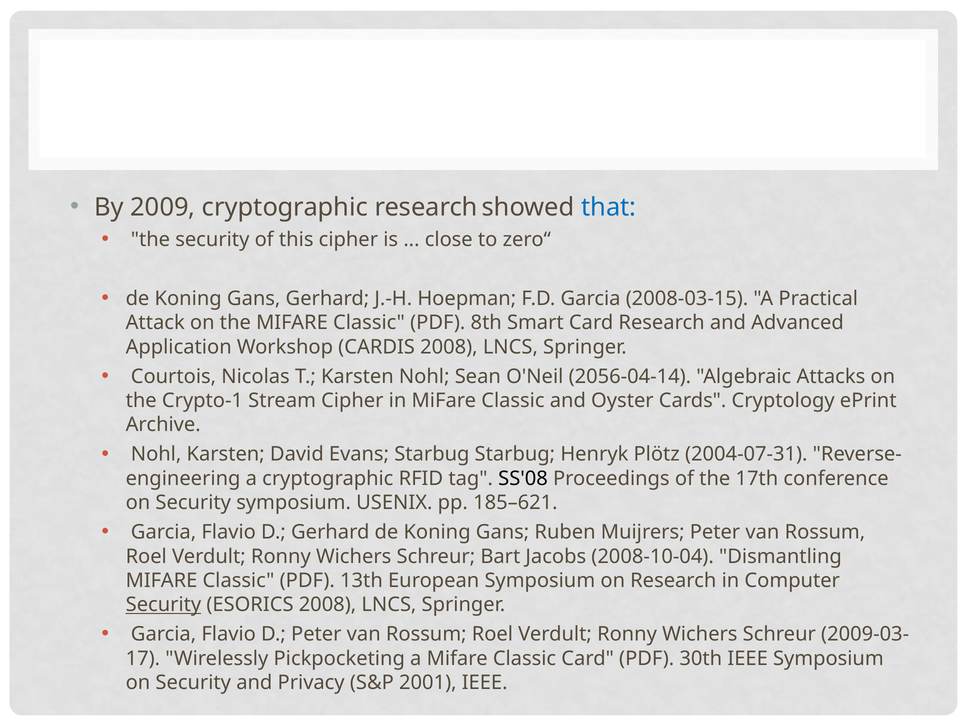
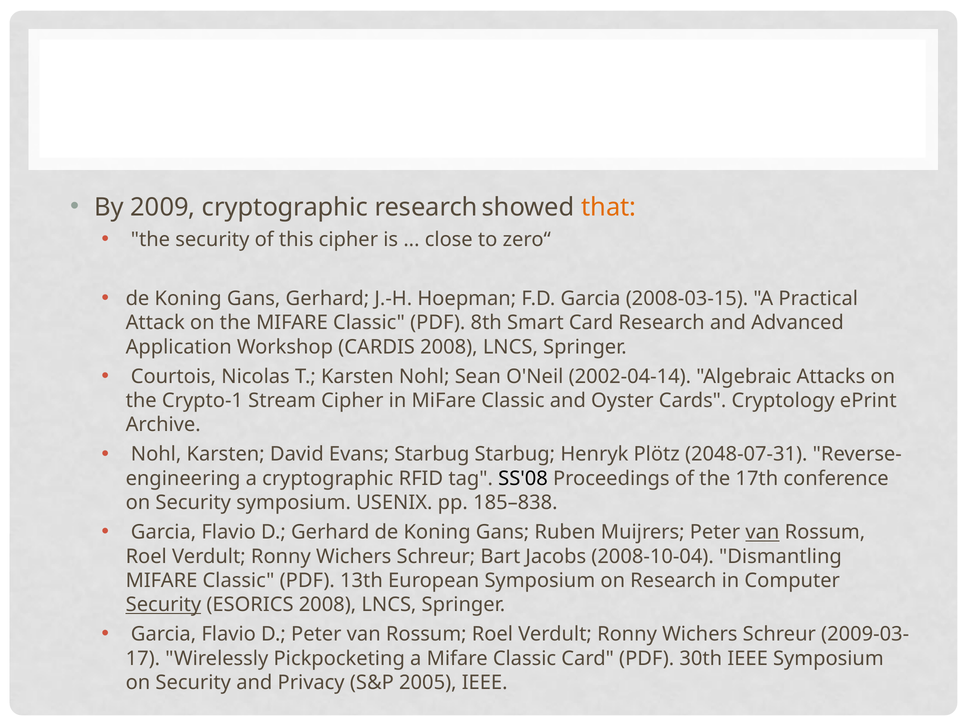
that colour: blue -> orange
2056-04-14: 2056-04-14 -> 2002-04-14
2004-07-31: 2004-07-31 -> 2048-07-31
185–621: 185–621 -> 185–838
van at (762, 532) underline: none -> present
2001: 2001 -> 2005
